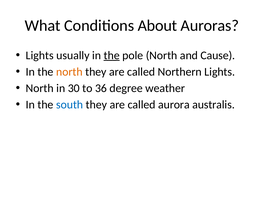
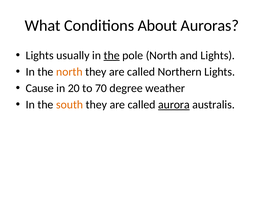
and Cause: Cause -> Lights
North at (40, 88): North -> Cause
30: 30 -> 20
36: 36 -> 70
south colour: blue -> orange
aurora underline: none -> present
